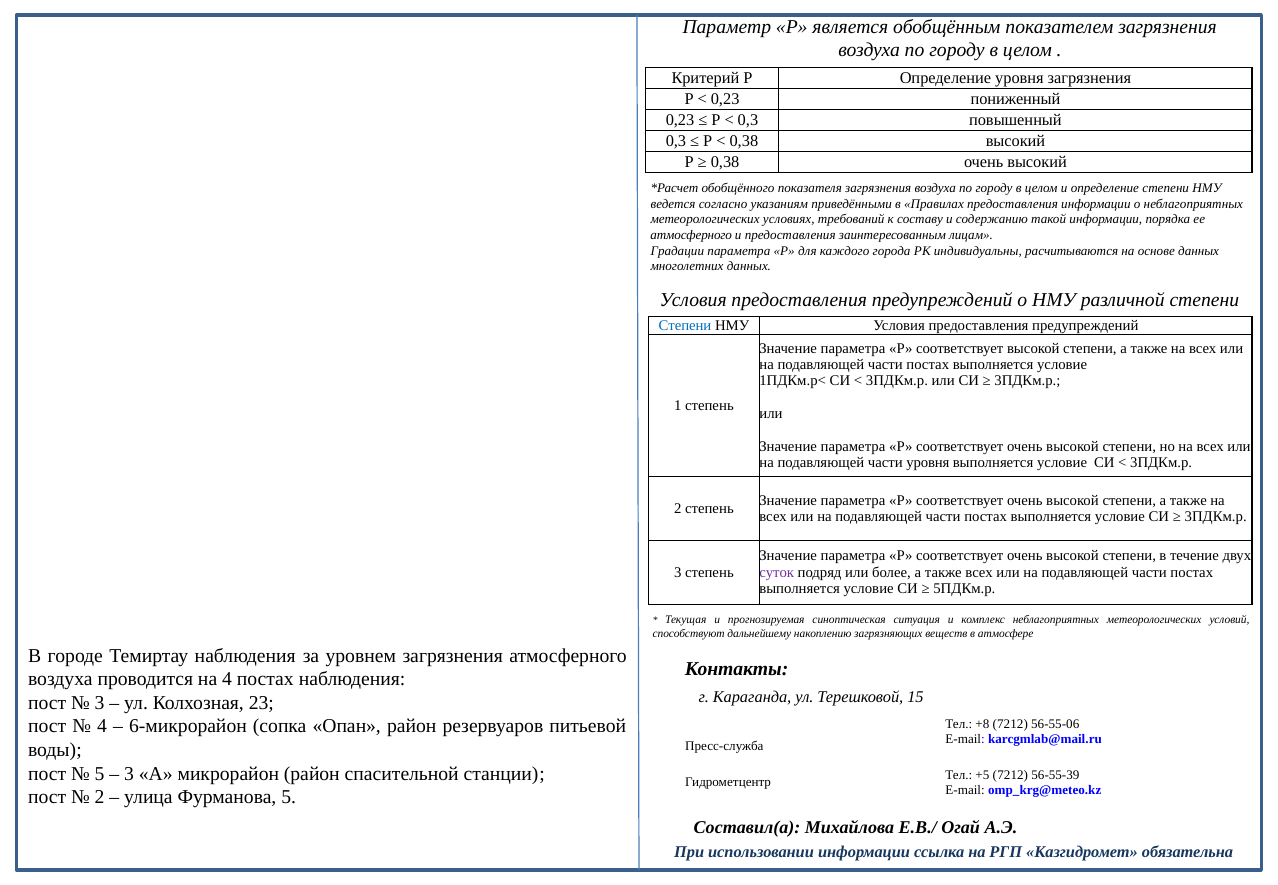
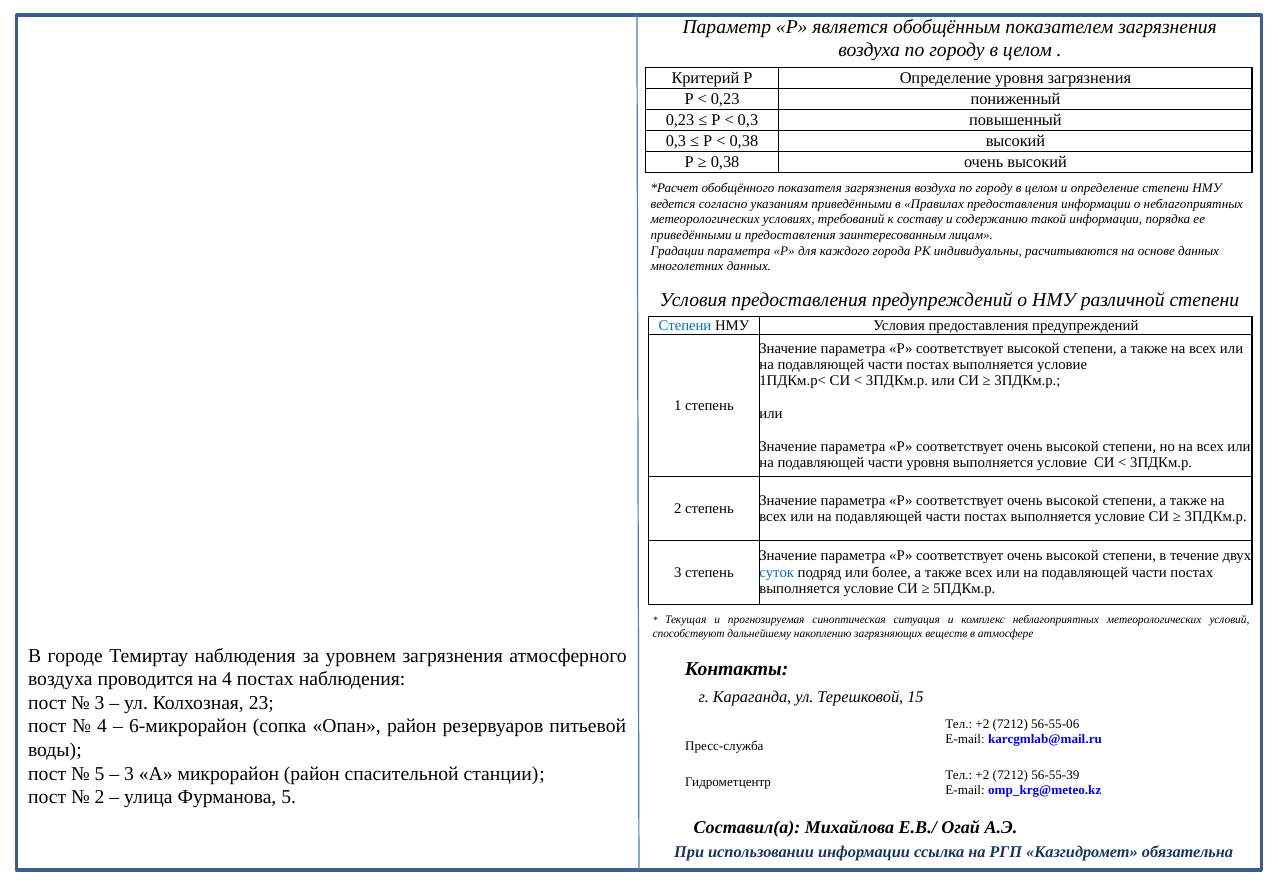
атмосферного at (691, 235): атмосферного -> приведёнными
суток colour: purple -> blue
+8 at (982, 724): +8 -> +2
+5 at (982, 775): +5 -> +2
